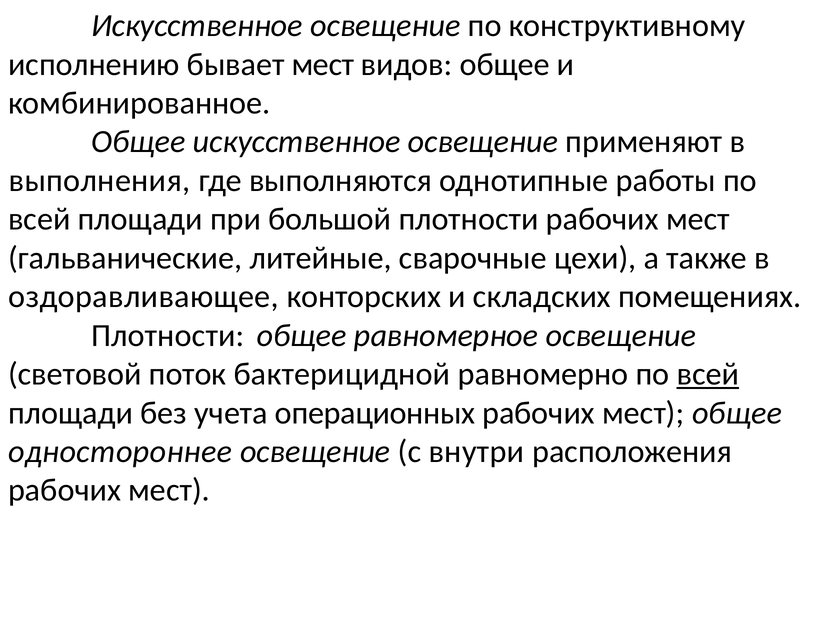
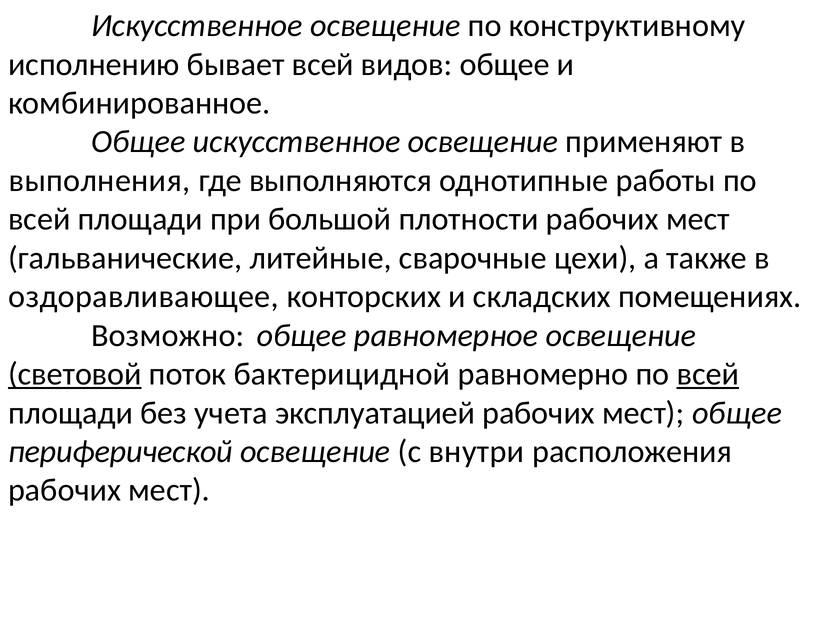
бывает мест: мест -> всей
Плотности at (168, 335): Плотности -> Возможно
световой underline: none -> present
операционных: операционных -> эксплуатацией
одностороннее: одностороннее -> периферической
